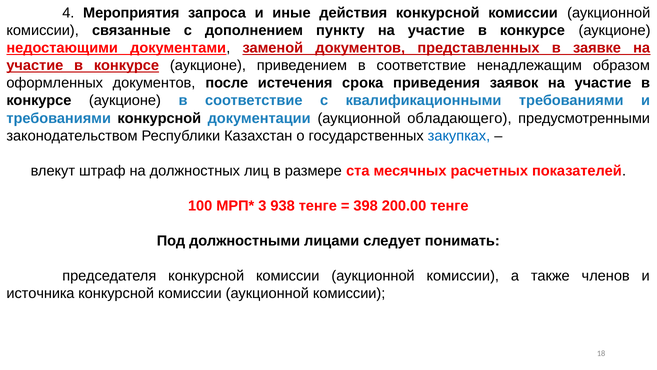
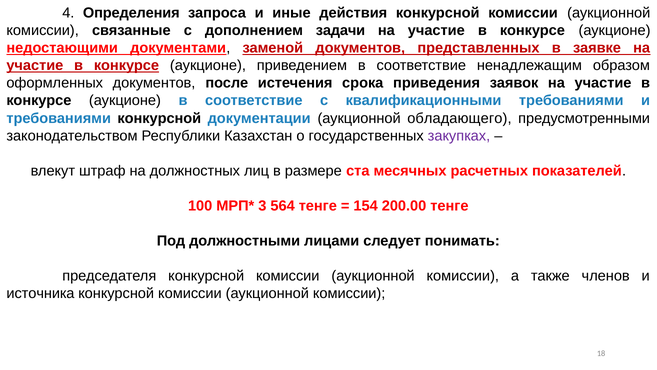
Мероприятия: Мероприятия -> Определения
пункту: пункту -> задачи
закупках colour: blue -> purple
938: 938 -> 564
398: 398 -> 154
